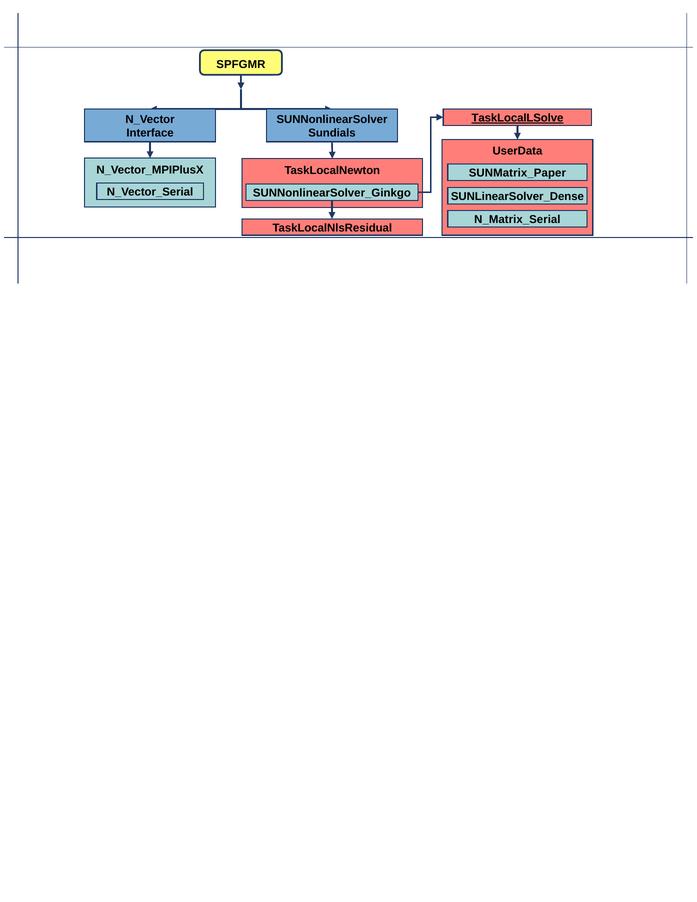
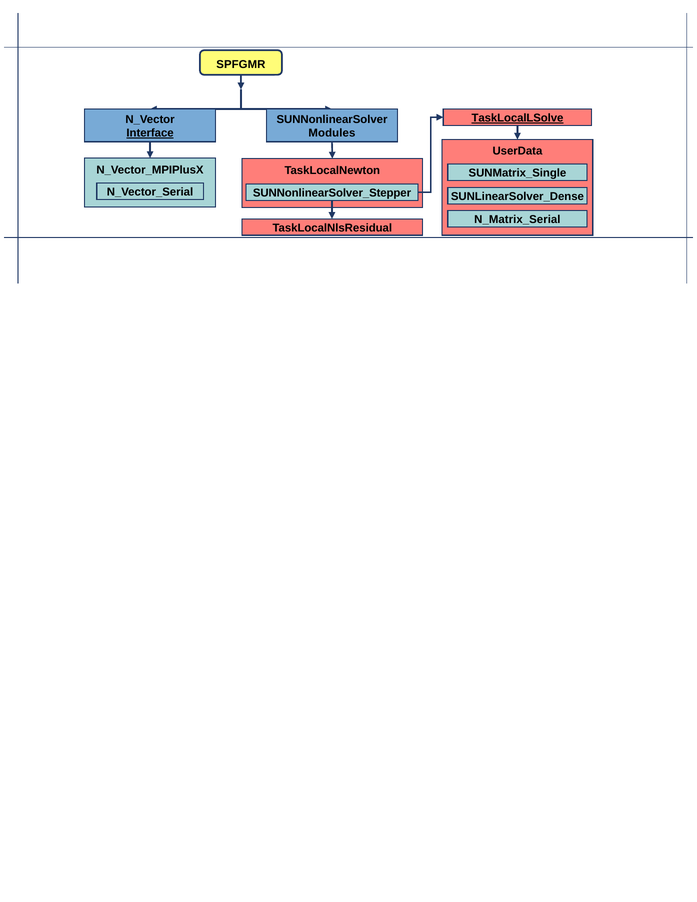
Interface underline: none -> present
Sundials: Sundials -> Modules
SUNMatrix_Paper: SUNMatrix_Paper -> SUNMatrix_Single
SUNNonlinearSolver_Ginkgo: SUNNonlinearSolver_Ginkgo -> SUNNonlinearSolver_Stepper
